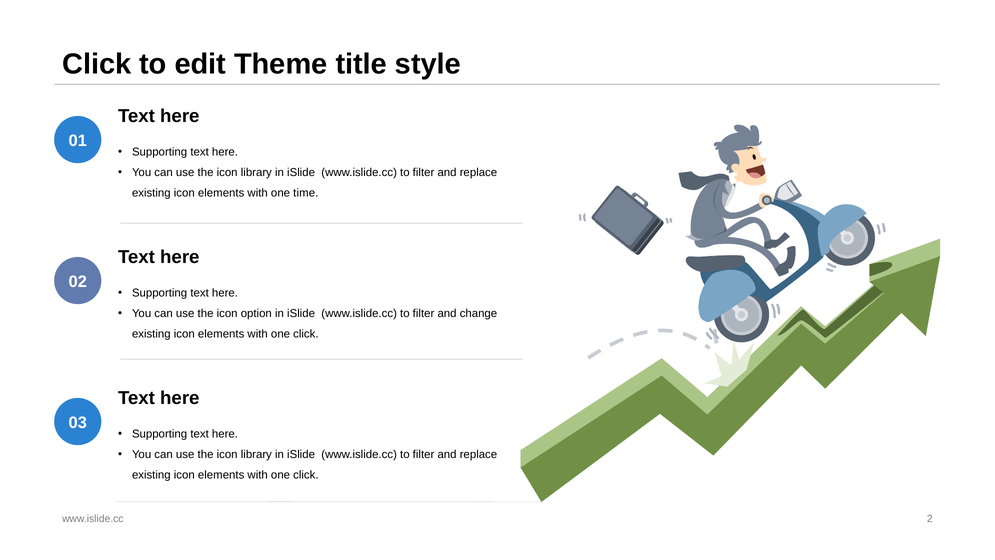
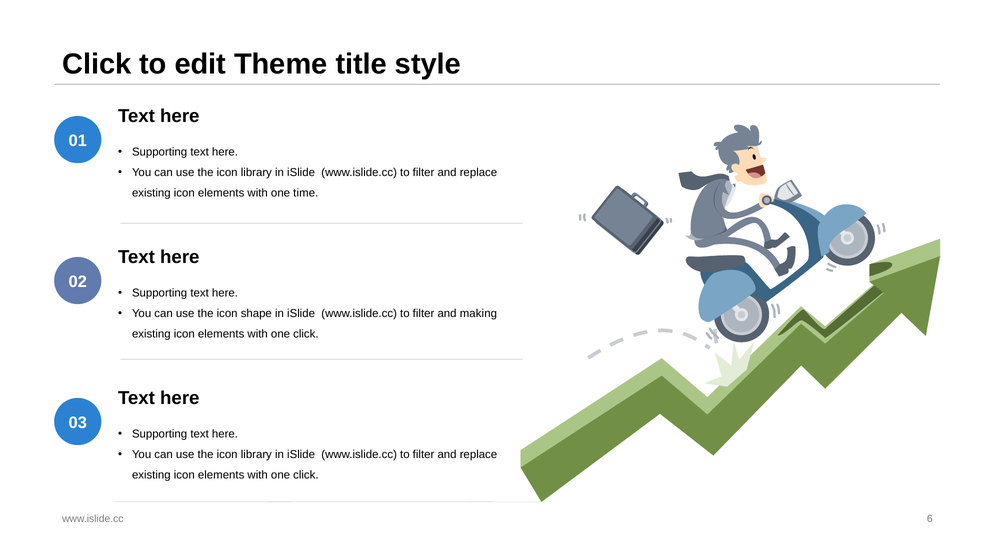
option: option -> shape
change: change -> making
2: 2 -> 6
